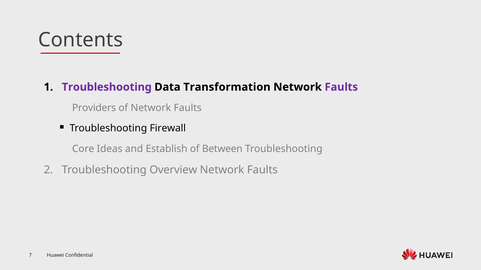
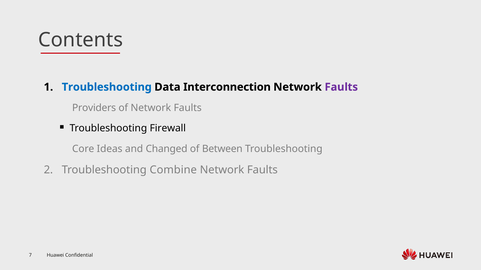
Troubleshooting at (107, 87) colour: purple -> blue
Transformation: Transformation -> Interconnection
Establish: Establish -> Changed
Overview: Overview -> Combine
